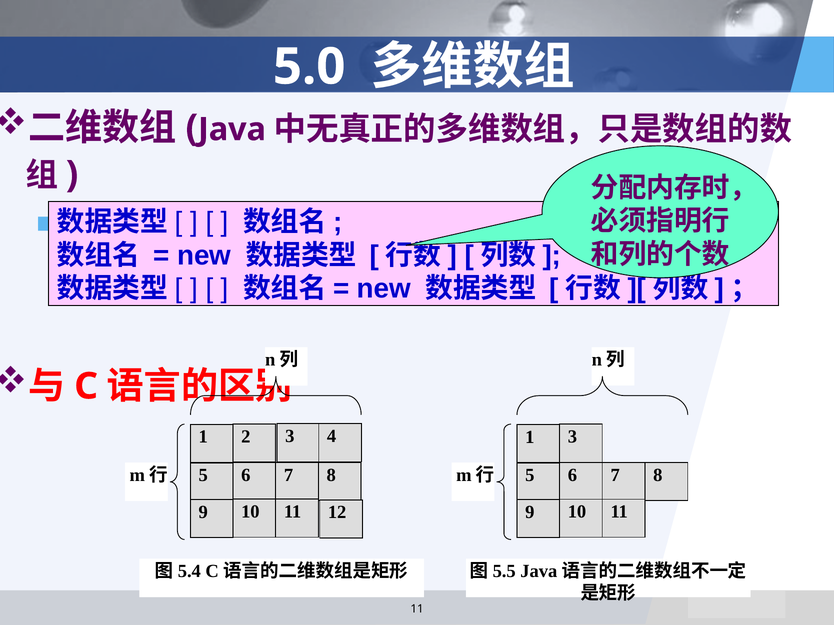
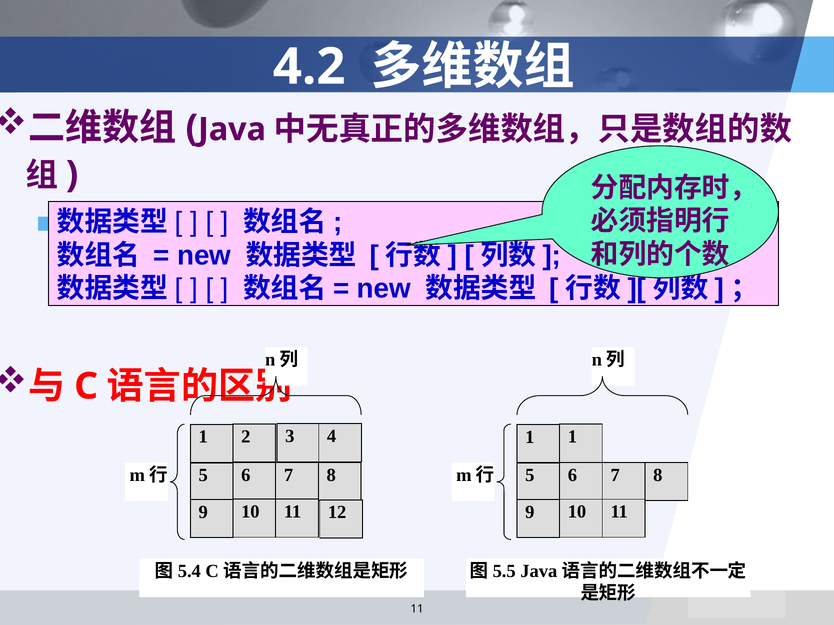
5.0: 5.0 -> 4.2
1 3: 3 -> 1
